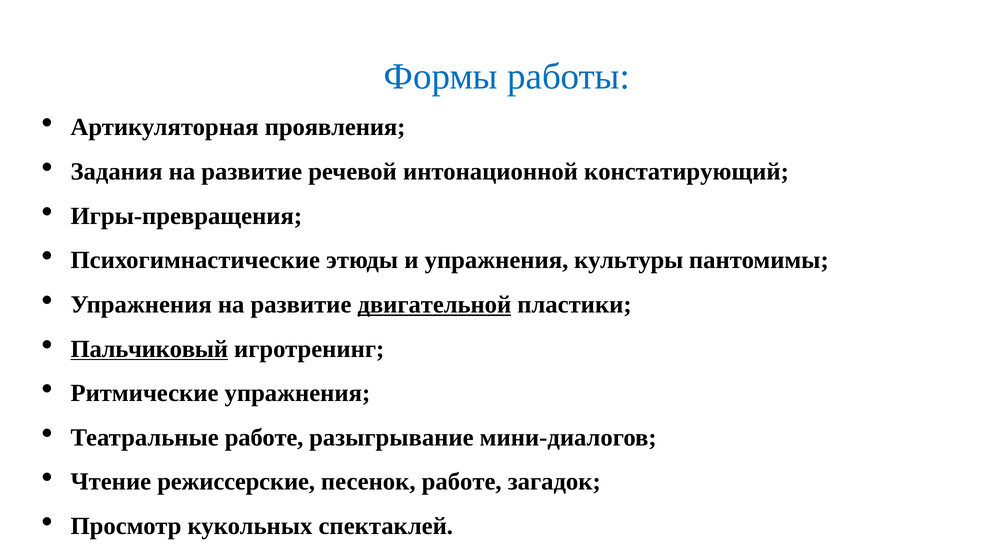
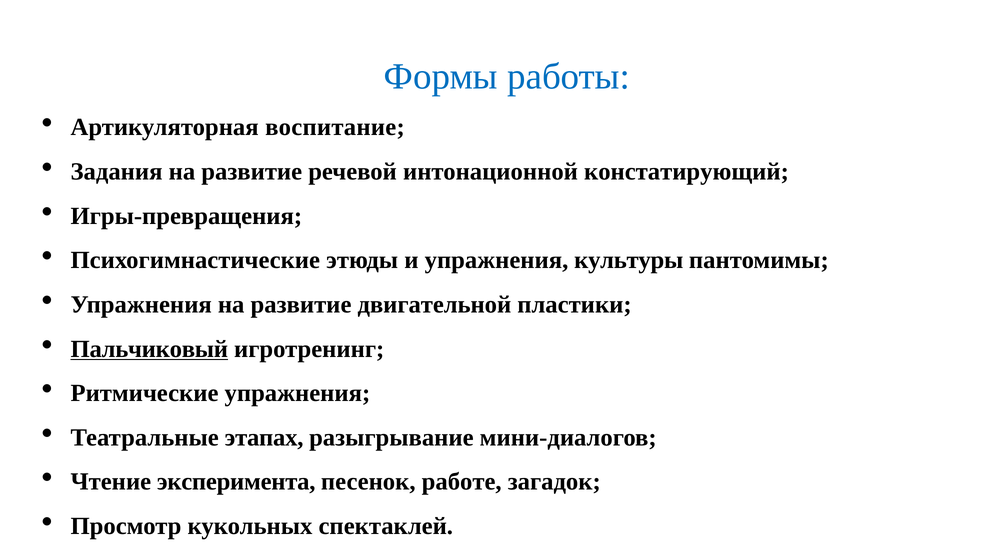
проявления: проявления -> воспитание
двигательной underline: present -> none
Театральные работе: работе -> этапах
режиссерские: режиссерские -> эксперимента
